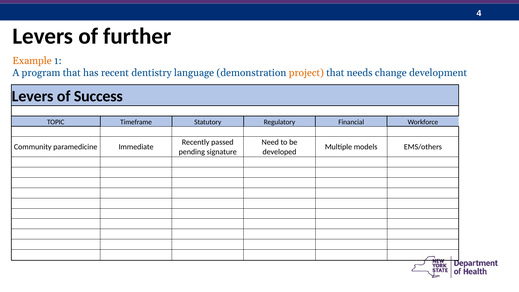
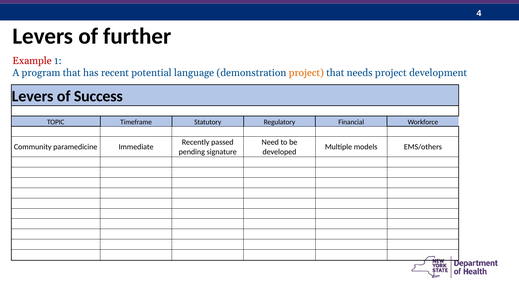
Example colour: orange -> red
dentistry: dentistry -> potential
needs change: change -> project
